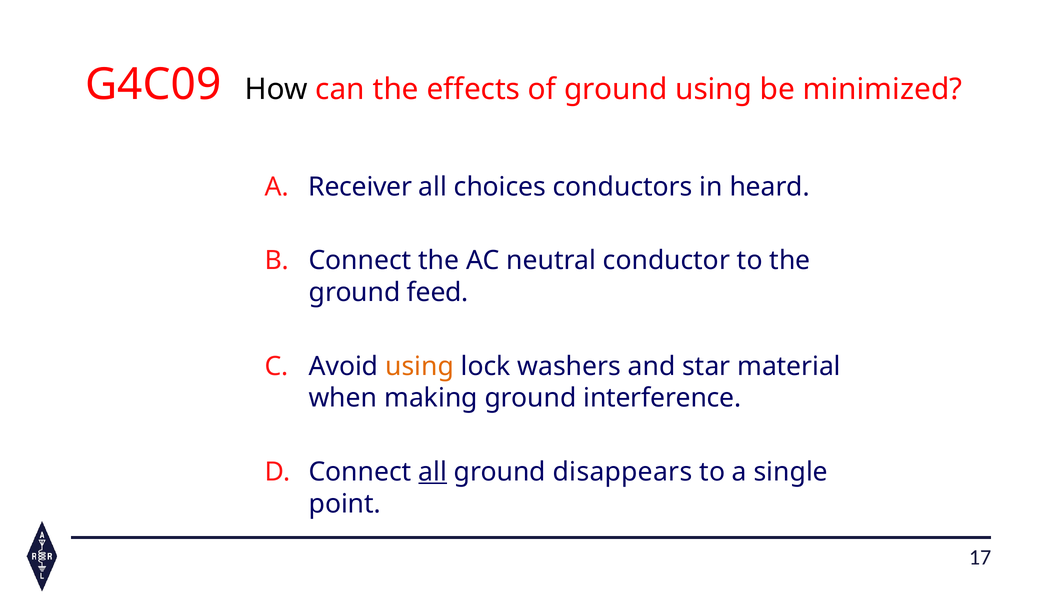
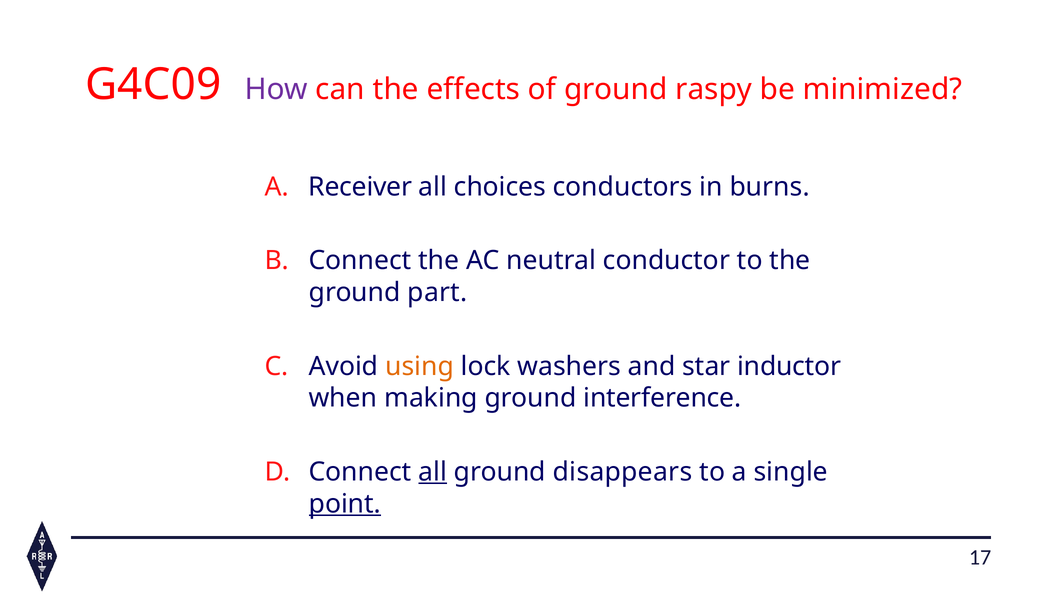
How colour: black -> purple
ground using: using -> raspy
heard: heard -> burns
feed: feed -> part
material: material -> inductor
point underline: none -> present
